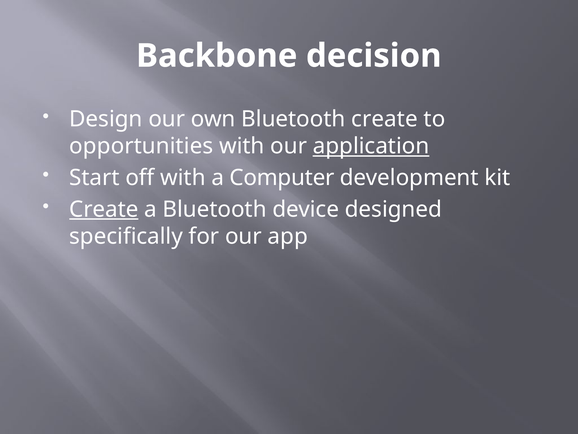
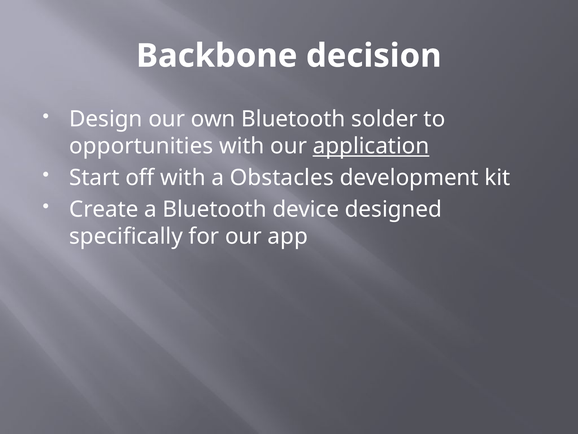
Bluetooth create: create -> solder
Computer: Computer -> Obstacles
Create at (104, 209) underline: present -> none
